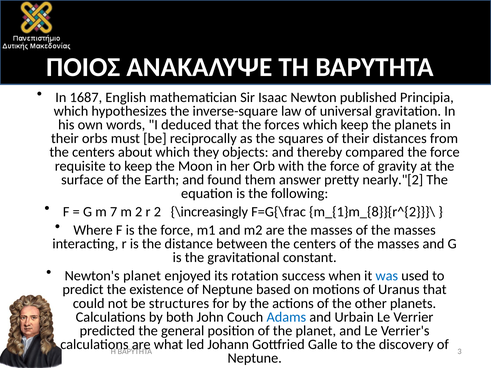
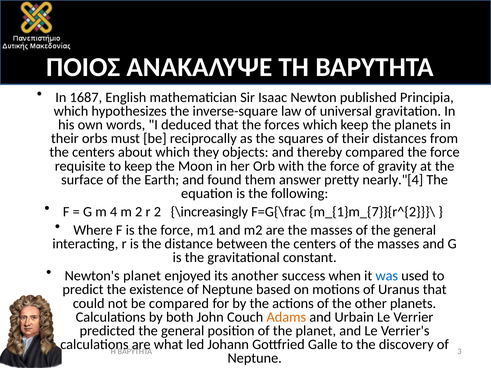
nearly."[2: nearly."[2 -> nearly."[4
7: 7 -> 4
m_{1}m_{8}}{r^{2}}}\: m_{1}m_{8}}{r^{2}}}\ -> m_{1}m_{7}}{r^{2}}}\
masses of the masses: masses -> general
rotation: rotation -> another
be structures: structures -> compared
Adams colour: blue -> orange
